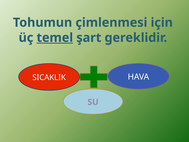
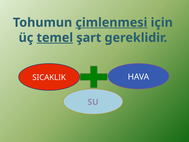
çimlenmesi underline: none -> present
